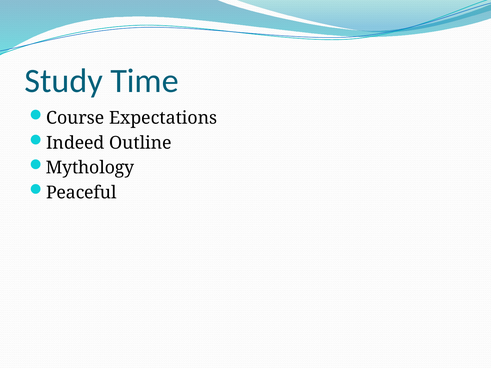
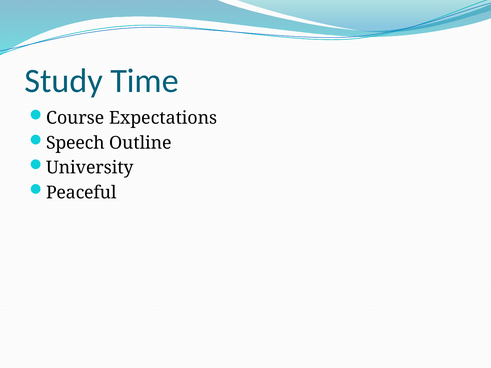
Indeed: Indeed -> Speech
Mythology: Mythology -> University
